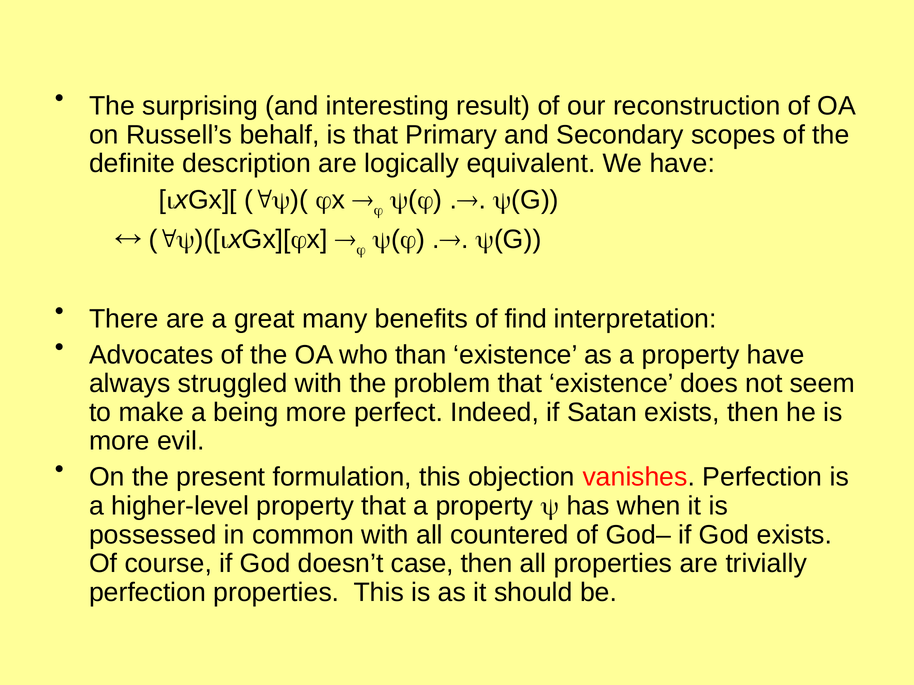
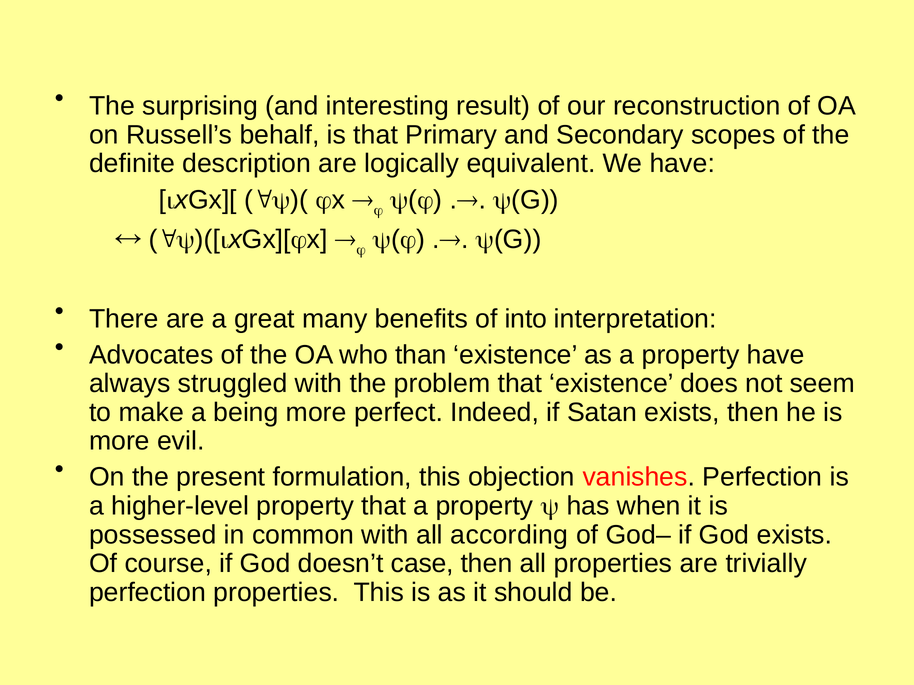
find: find -> into
countered: countered -> according
